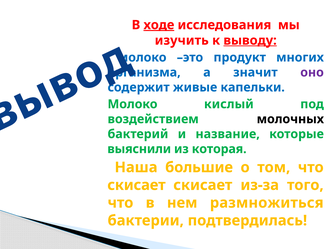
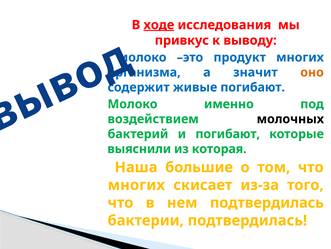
изучить: изучить -> привкус
выводу underline: present -> none
оно colour: purple -> orange
живые капельки: капельки -> погибают
кислый: кислый -> именно
и название: название -> погибают
скисает at (136, 185): скисает -> многих
нем размножиться: размножиться -> подтвердилась
